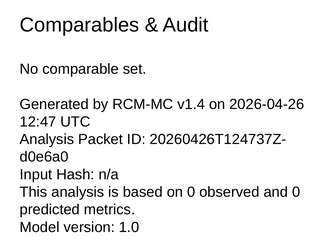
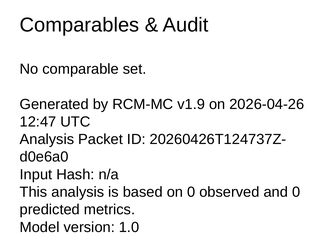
v1.4: v1.4 -> v1.9
